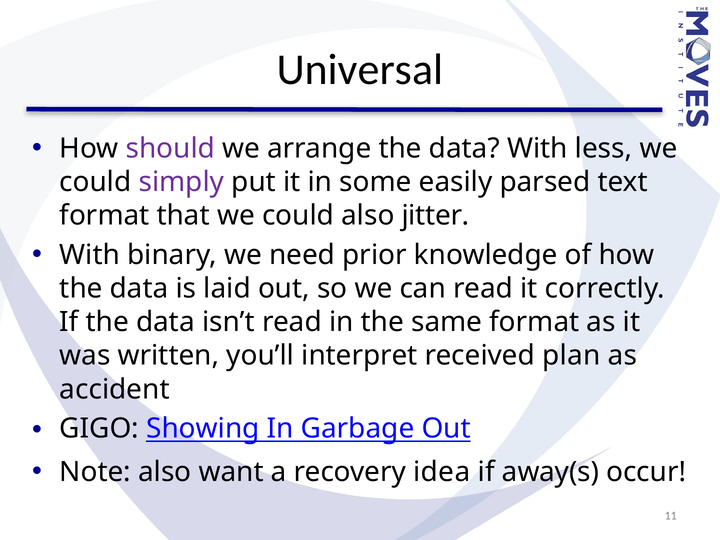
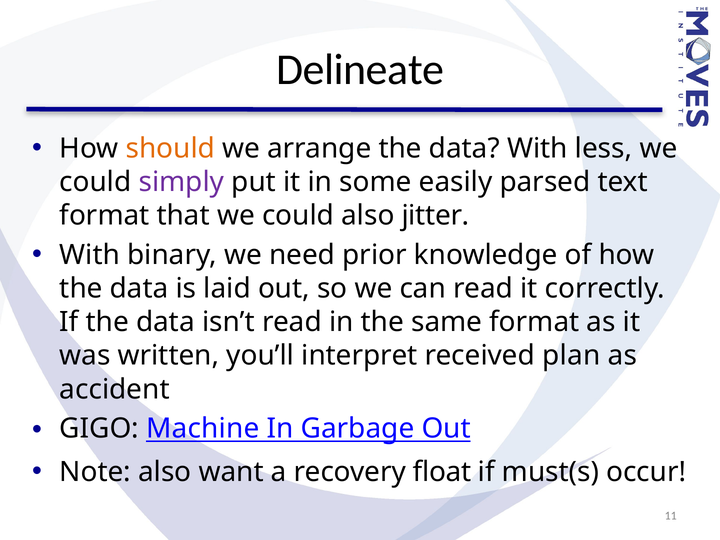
Universal: Universal -> Delineate
should colour: purple -> orange
Showing: Showing -> Machine
idea: idea -> float
away(s: away(s -> must(s
